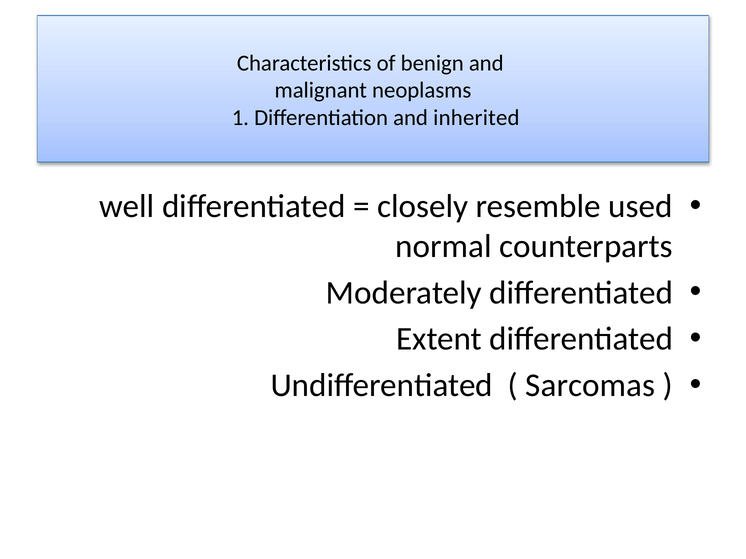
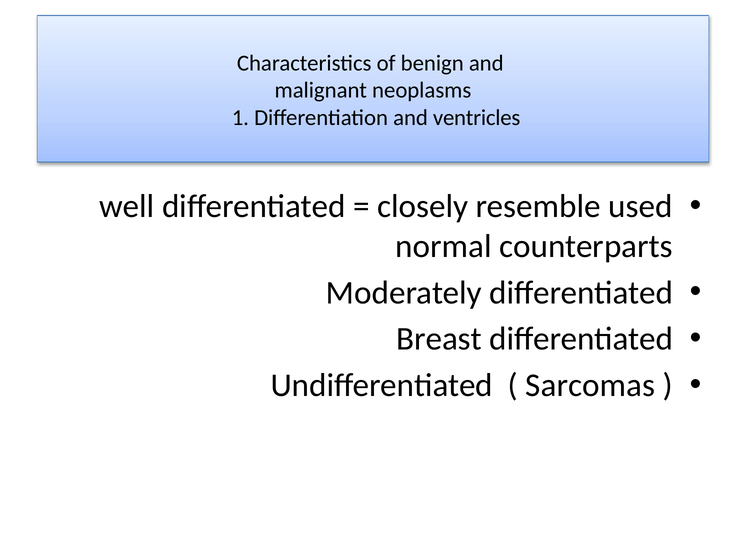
inherited: inherited -> ventricles
Extent: Extent -> Breast
